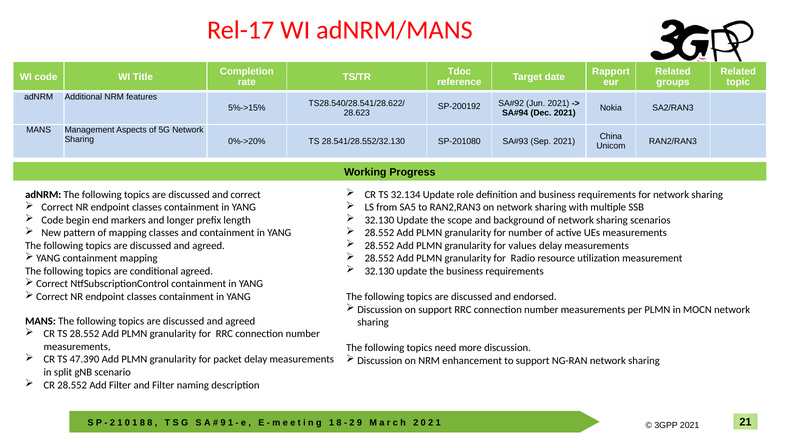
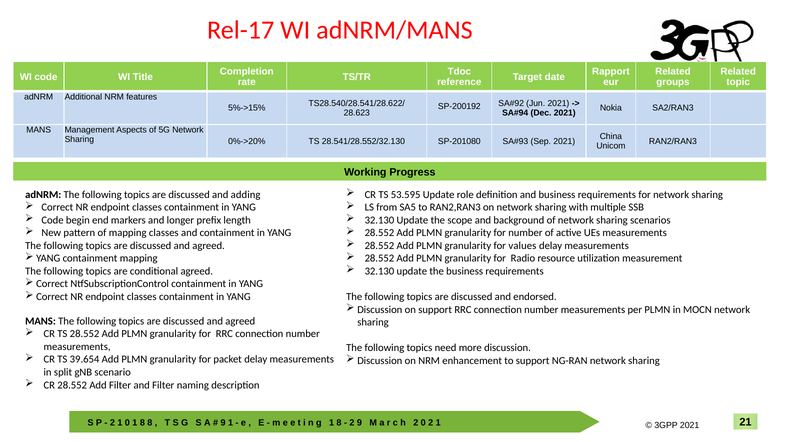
32.134: 32.134 -> 53.595
and correct: correct -> adding
47.390: 47.390 -> 39.654
